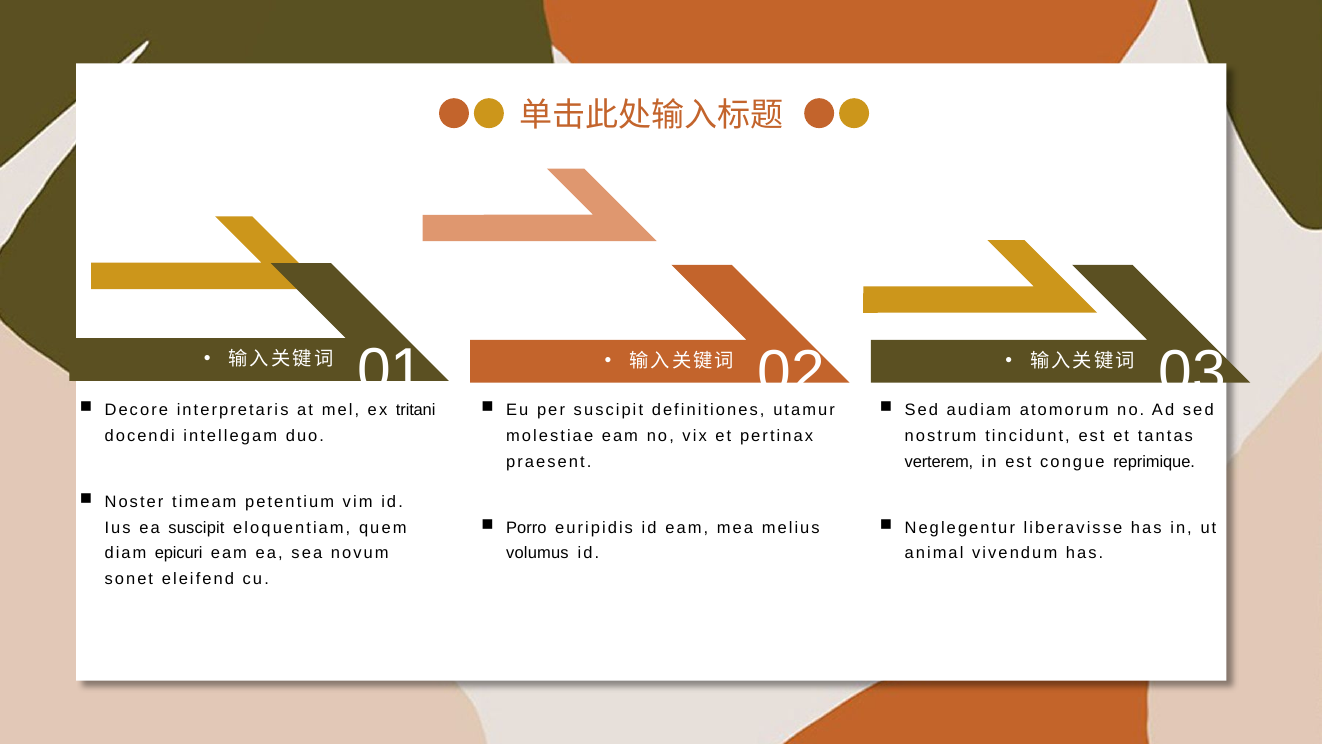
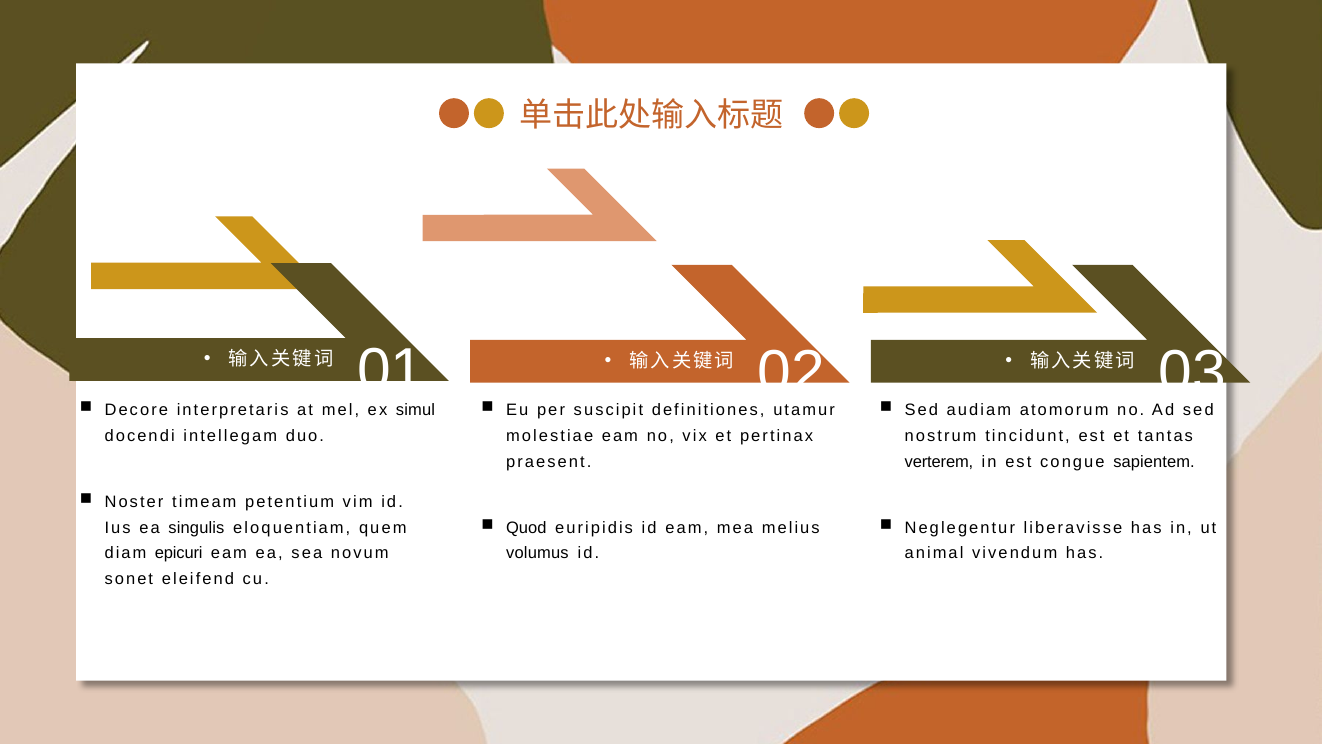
tritani: tritani -> simul
reprimique: reprimique -> sapientem
Porro: Porro -> Quod
ea suscipit: suscipit -> singulis
